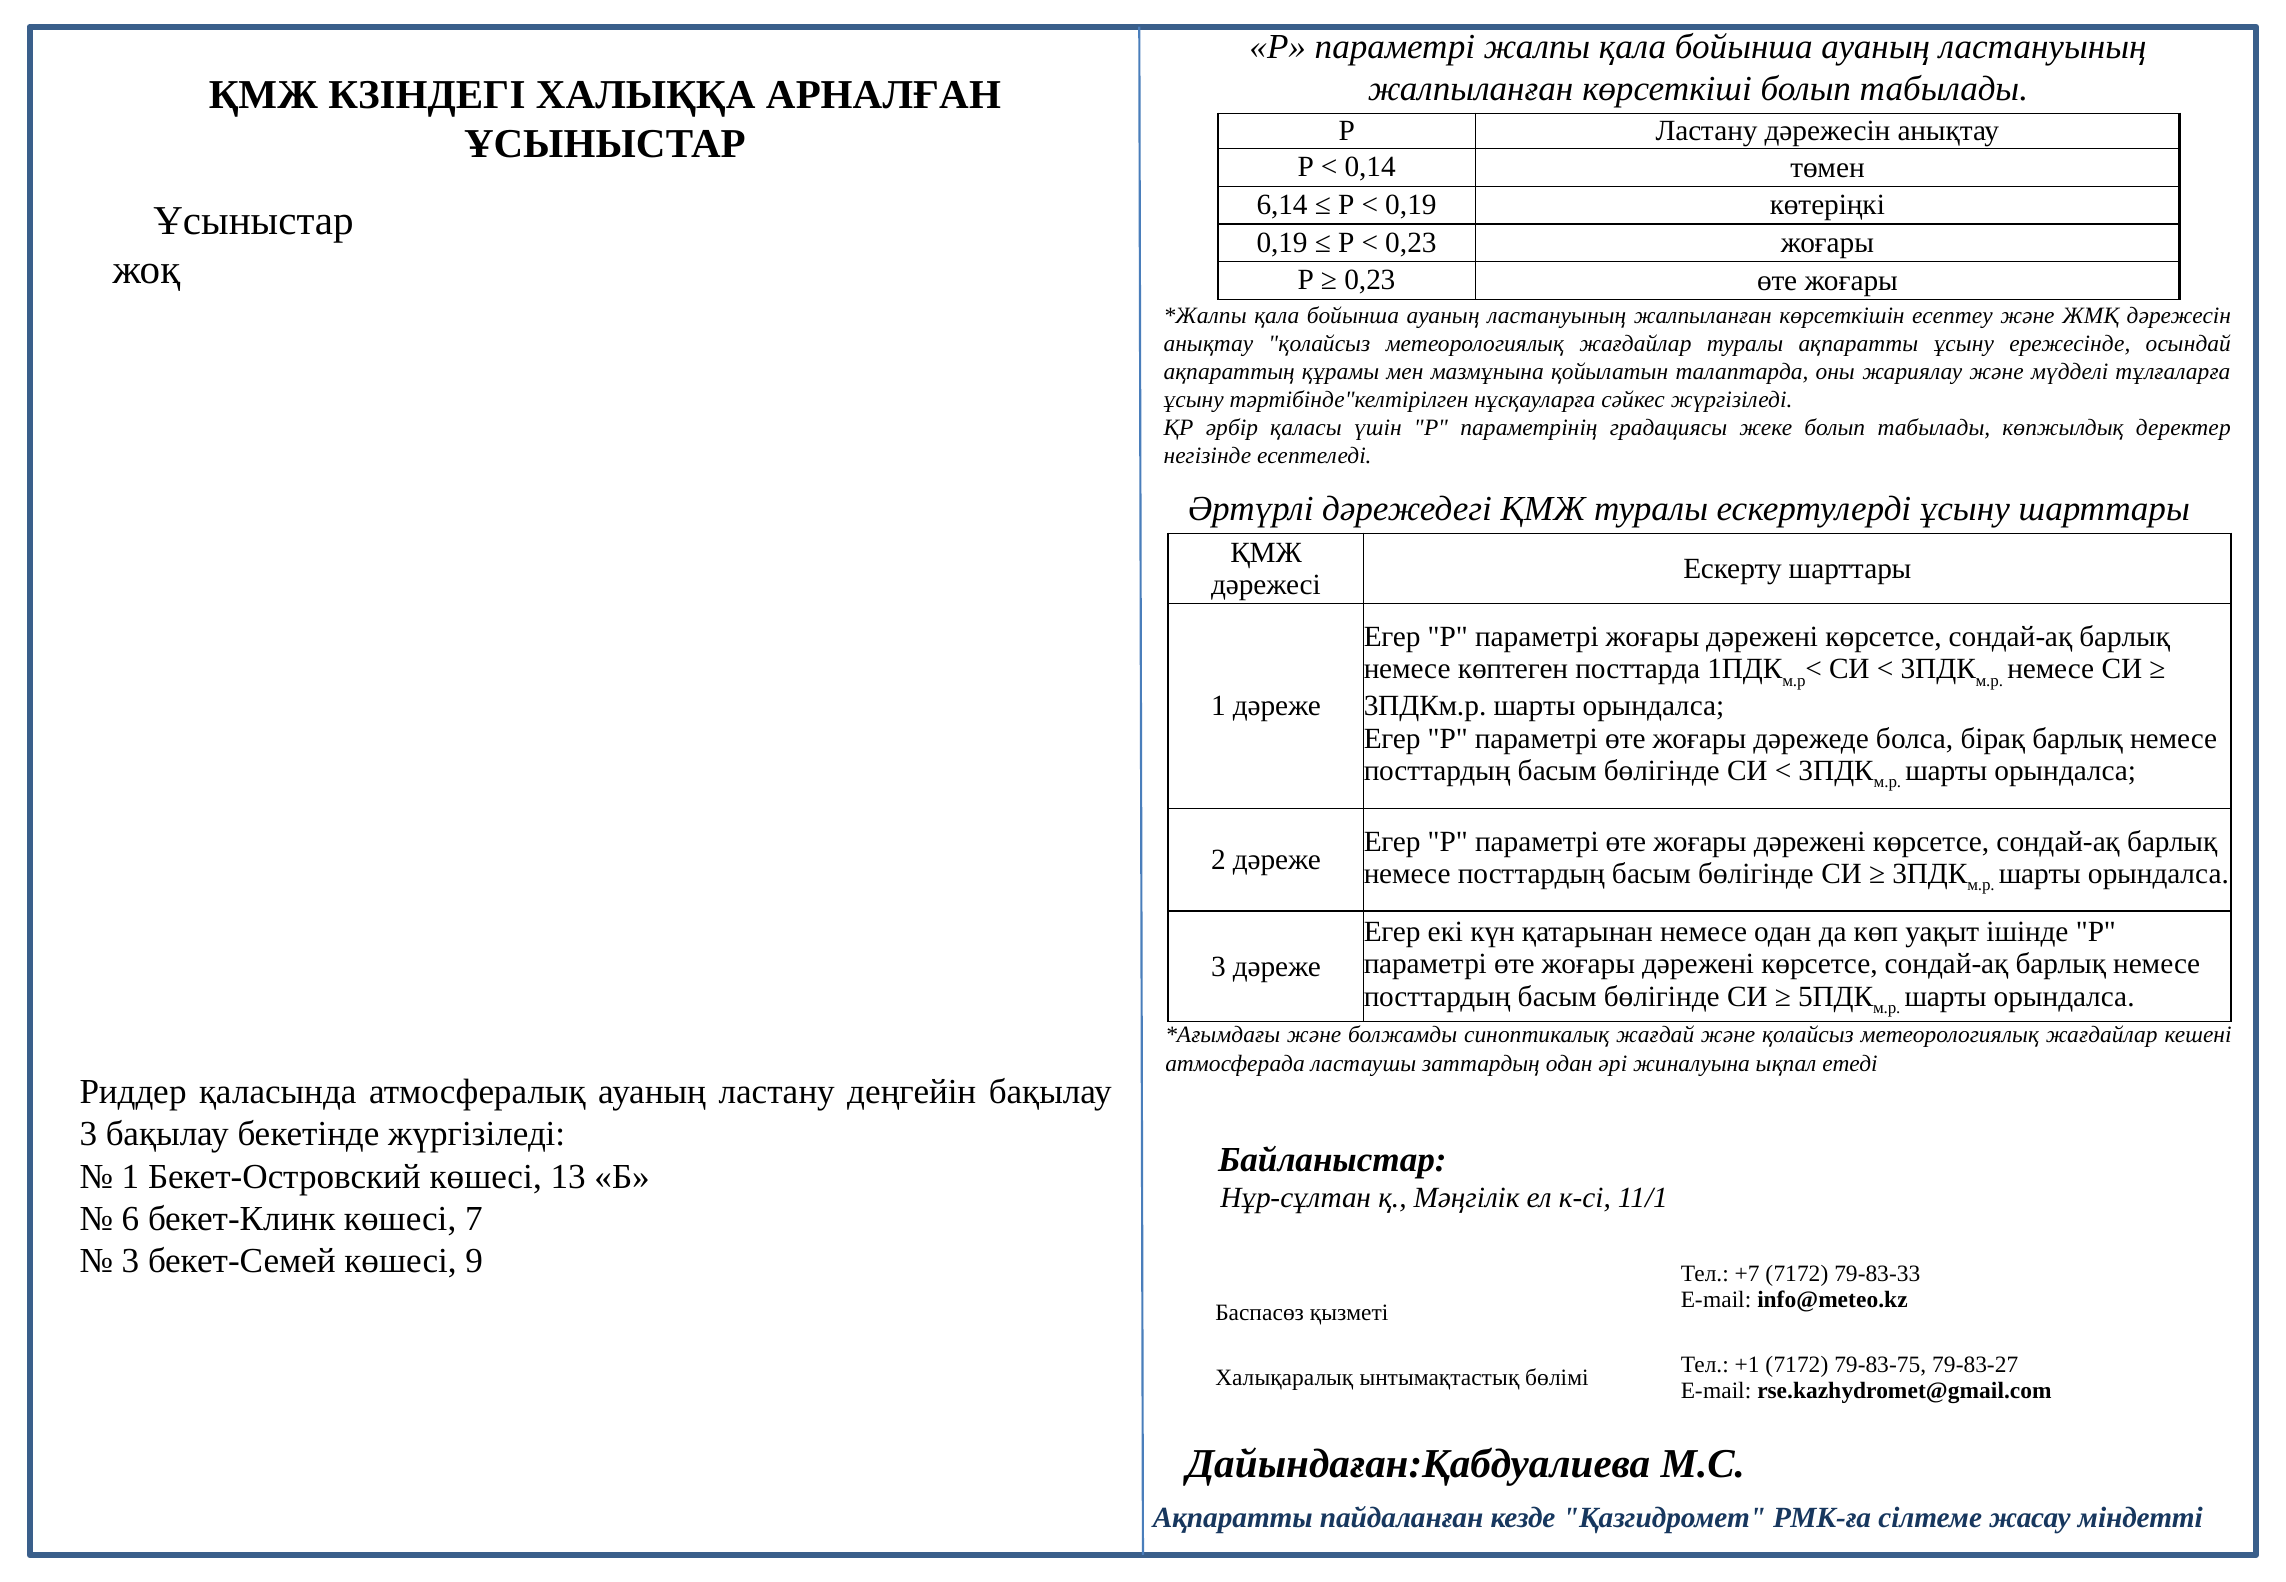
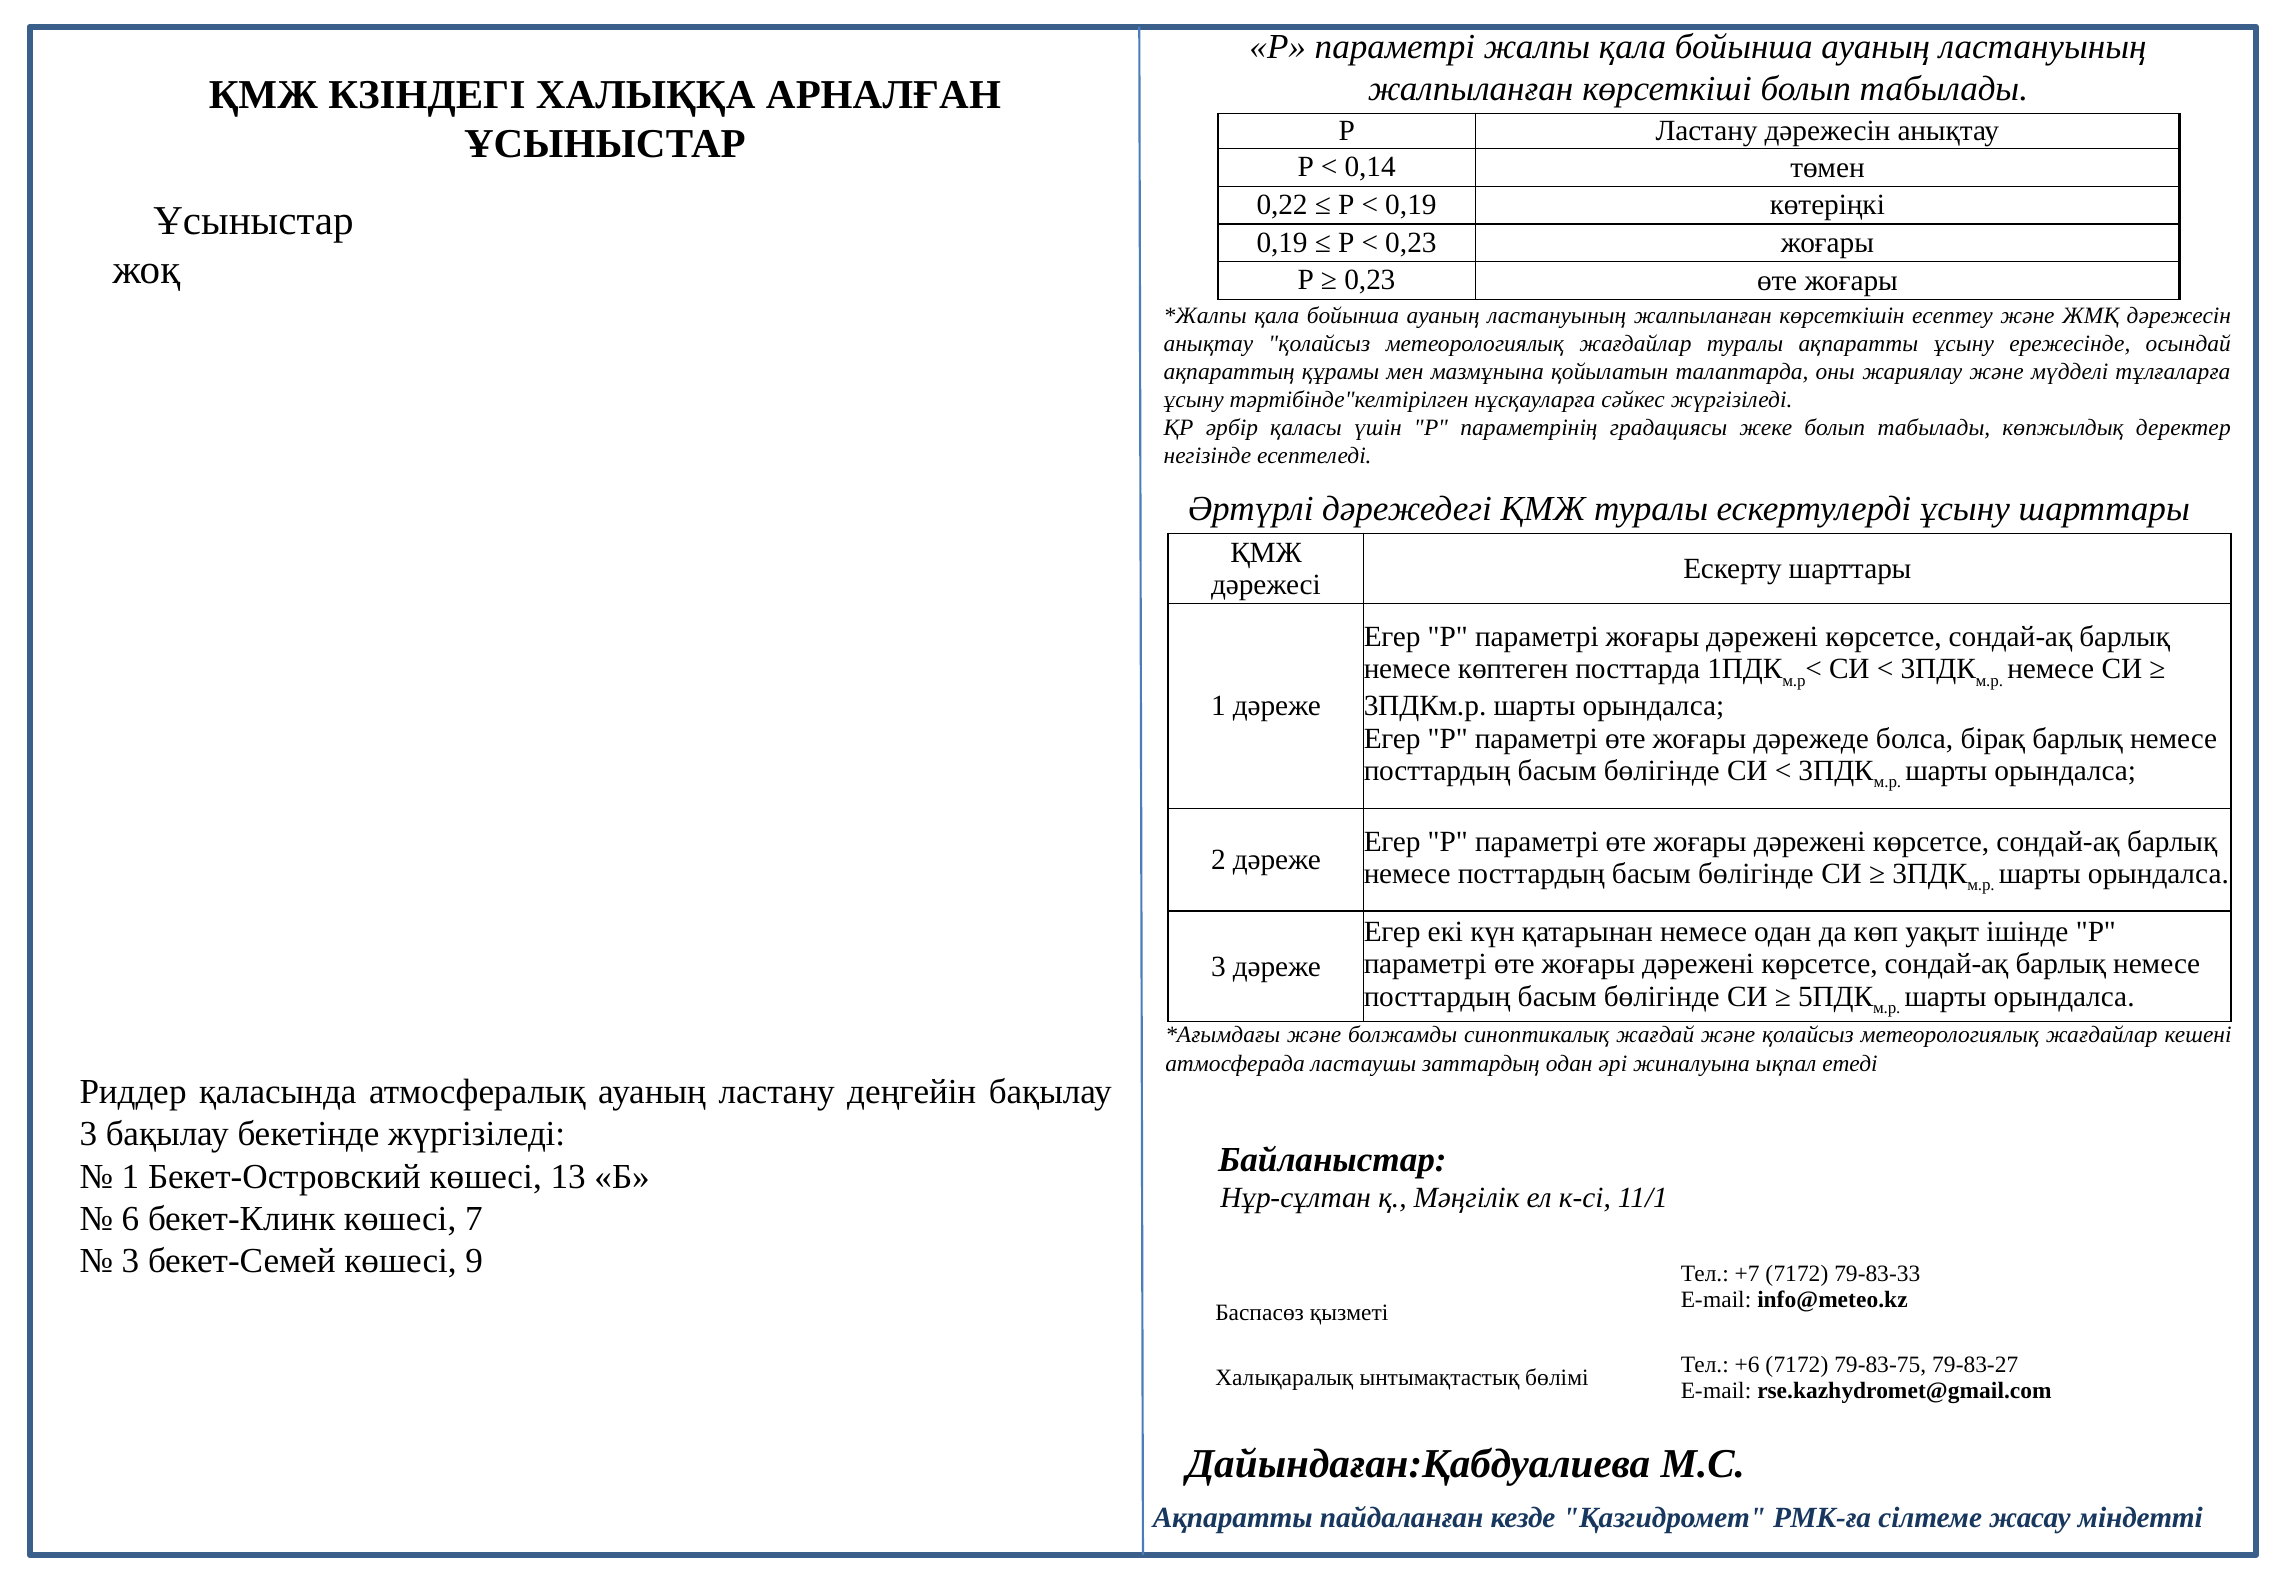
6,14: 6,14 -> 0,22
+1: +1 -> +6
